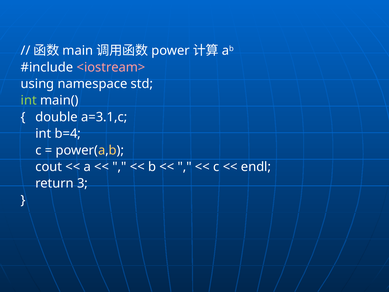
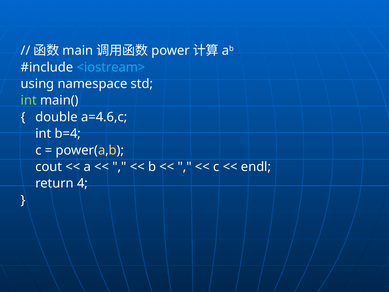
<iostream> colour: pink -> light blue
a=3.1,c: a=3.1,c -> a=4.6,c
3: 3 -> 4
